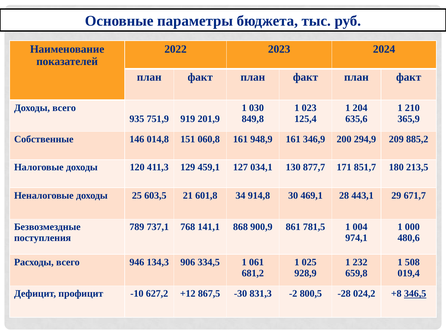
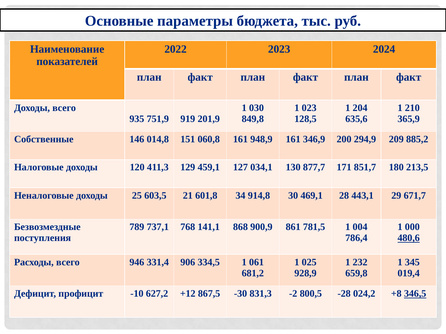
125,4: 125,4 -> 128,5
974,1: 974,1 -> 786,4
480,6 underline: none -> present
134,3: 134,3 -> 331,4
508: 508 -> 345
